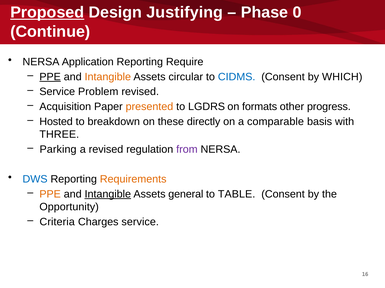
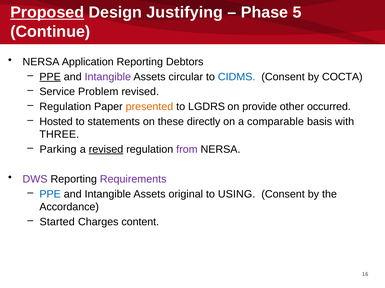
0: 0 -> 5
Require: Require -> Debtors
Intangible at (108, 77) colour: orange -> purple
WHICH: WHICH -> COCTA
Acquisition at (65, 107): Acquisition -> Regulation
formats: formats -> provide
progress: progress -> occurred
breakdown: breakdown -> statements
revised at (106, 150) underline: none -> present
DWS colour: blue -> purple
Requirements colour: orange -> purple
PPE at (50, 195) colour: orange -> blue
Intangible at (108, 195) underline: present -> none
general: general -> original
TABLE: TABLE -> USING
Opportunity: Opportunity -> Accordance
Criteria: Criteria -> Started
Charges service: service -> content
